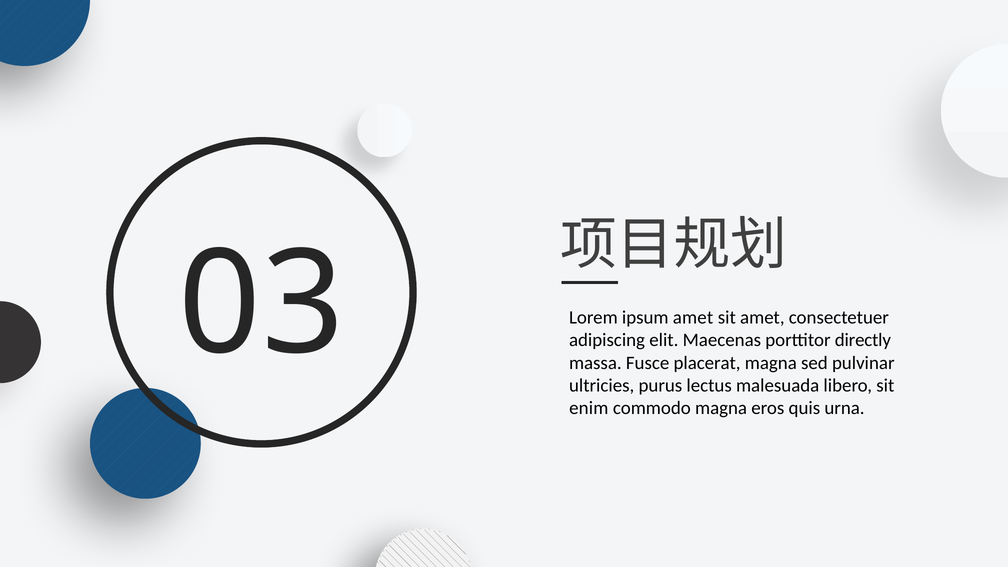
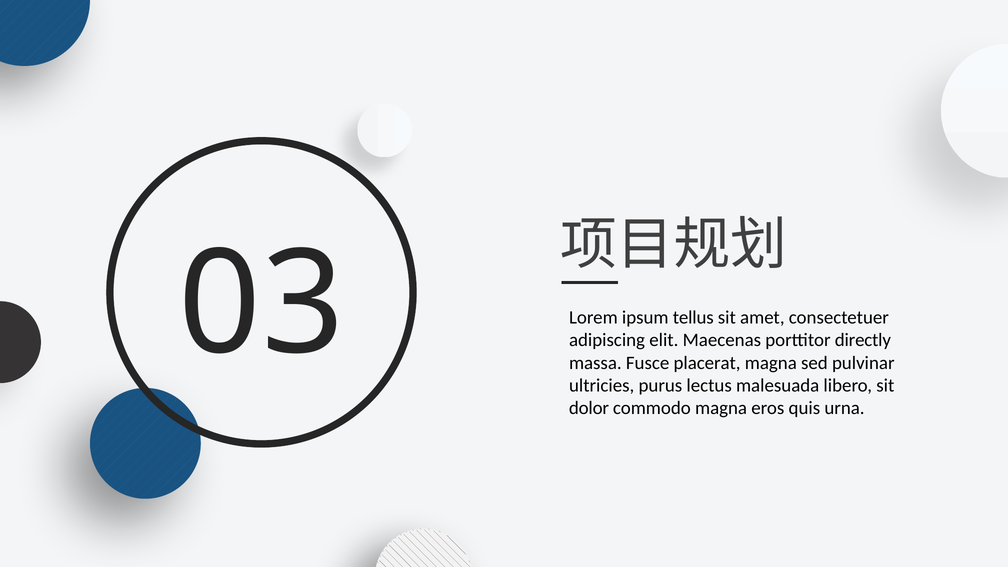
ipsum amet: amet -> tellus
enim: enim -> dolor
